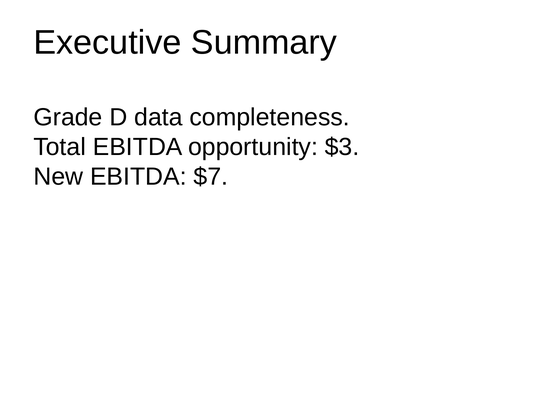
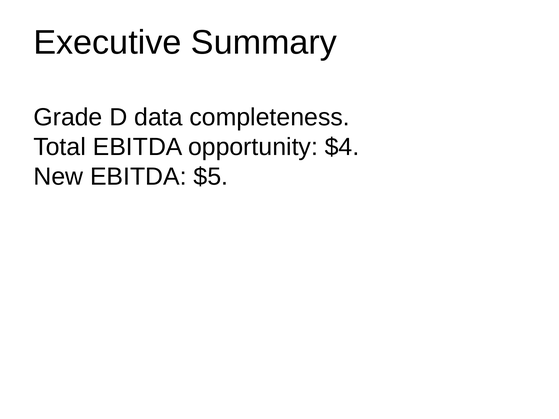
$3: $3 -> $4
$7: $7 -> $5
